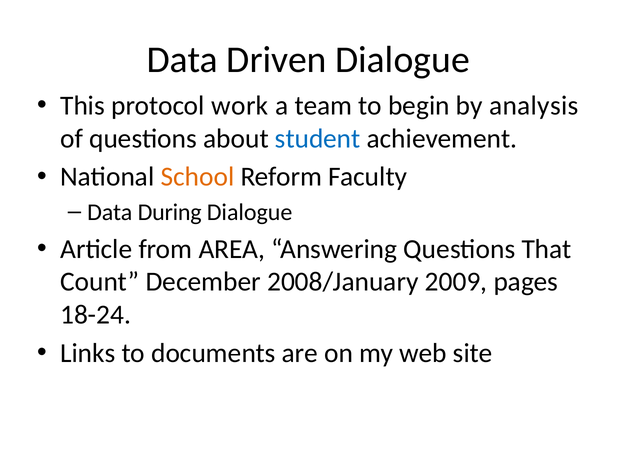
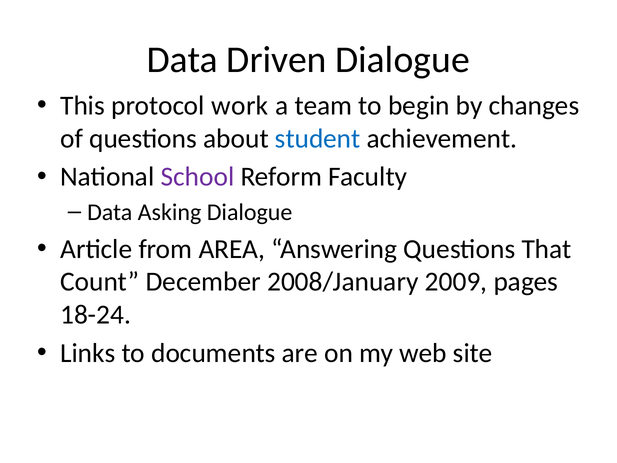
analysis: analysis -> changes
School colour: orange -> purple
During: During -> Asking
